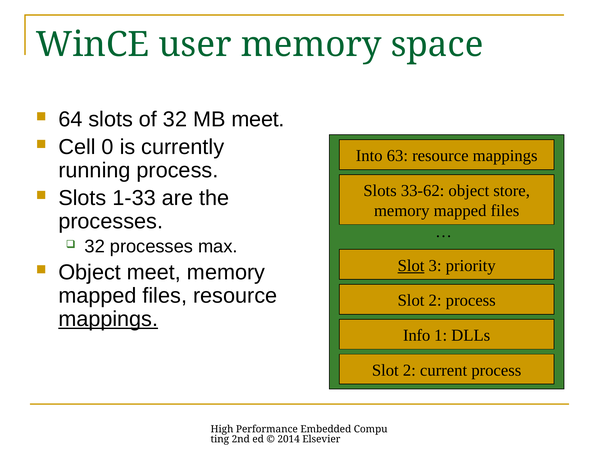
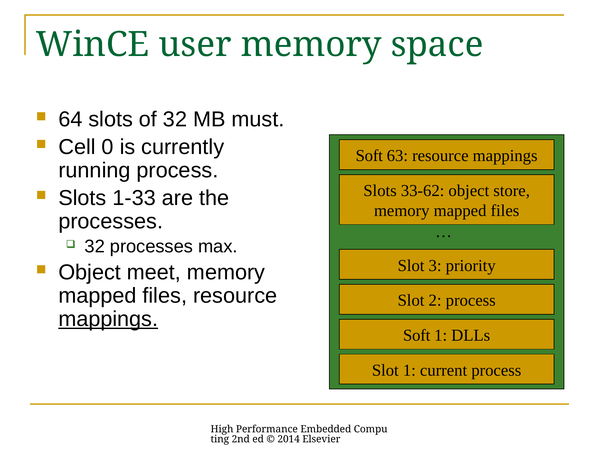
MB meet: meet -> must
Into at (369, 156): Into -> Soft
Slot at (411, 266) underline: present -> none
Info at (417, 336): Info -> Soft
2 at (409, 371): 2 -> 1
